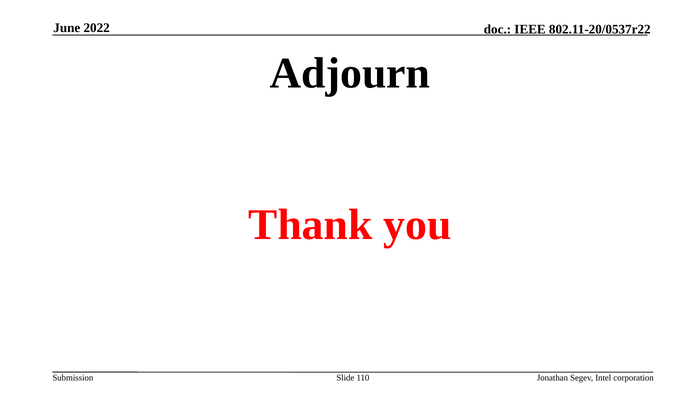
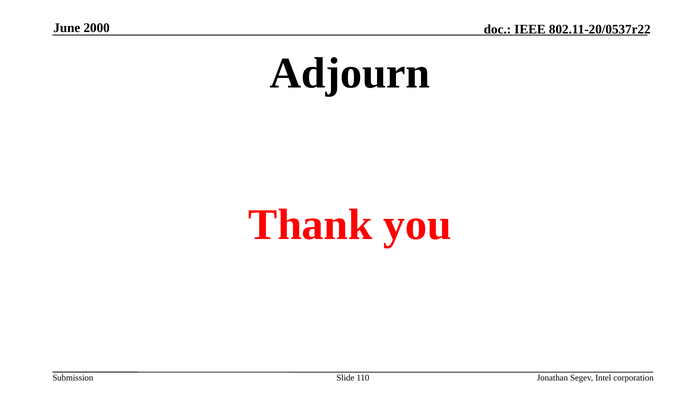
2022: 2022 -> 2000
